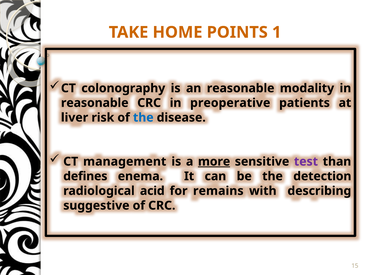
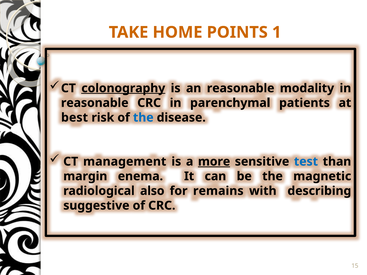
colonography underline: none -> present
preoperative: preoperative -> parenchymal
liver: liver -> best
test colour: purple -> blue
defines: defines -> margin
detection: detection -> magnetic
acid: acid -> also
